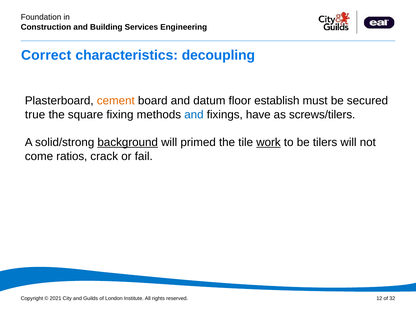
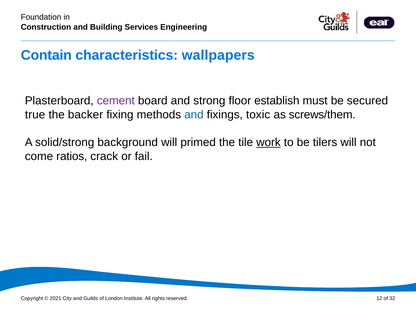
Correct: Correct -> Contain
decoupling: decoupling -> wallpapers
cement colour: orange -> purple
datum: datum -> strong
square: square -> backer
have: have -> toxic
screws/tilers: screws/tilers -> screws/them
background underline: present -> none
